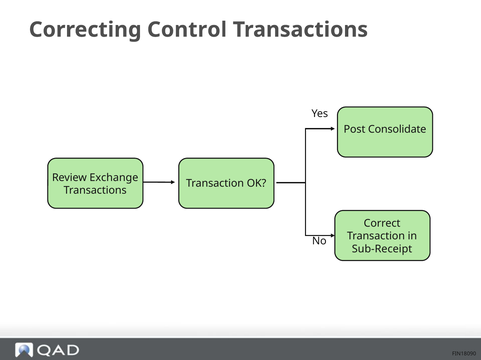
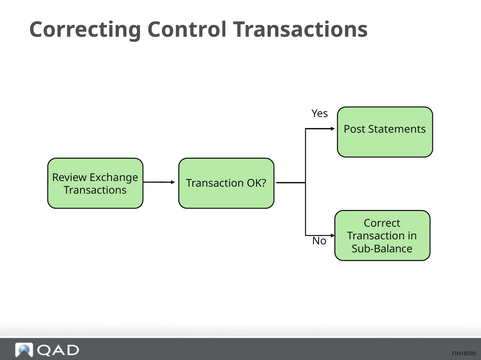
Consolidate: Consolidate -> Statements
Sub-Receipt: Sub-Receipt -> Sub-Balance
